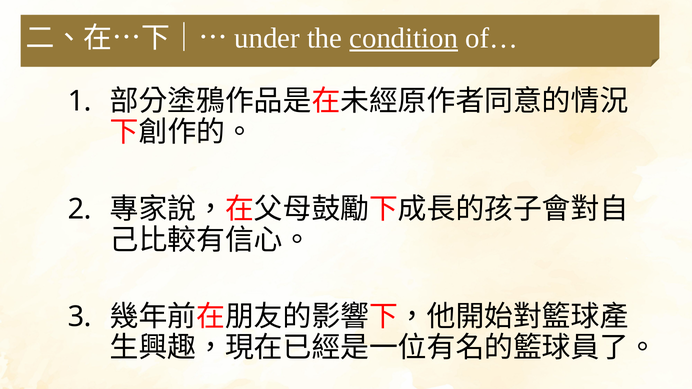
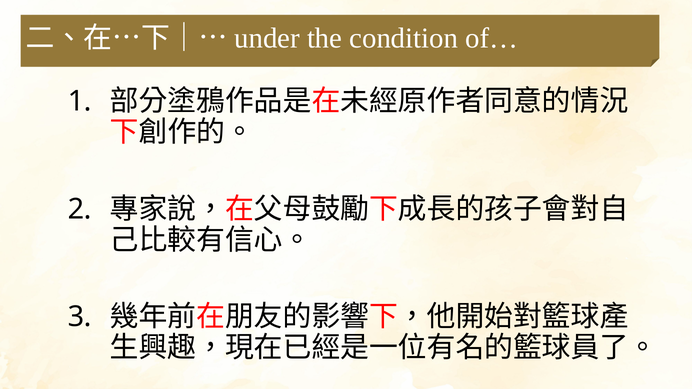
condition underline: present -> none
